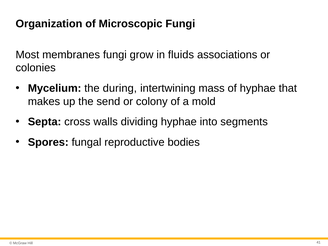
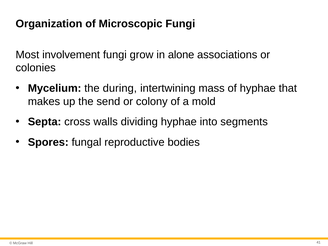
membranes: membranes -> involvement
fluids: fluids -> alone
